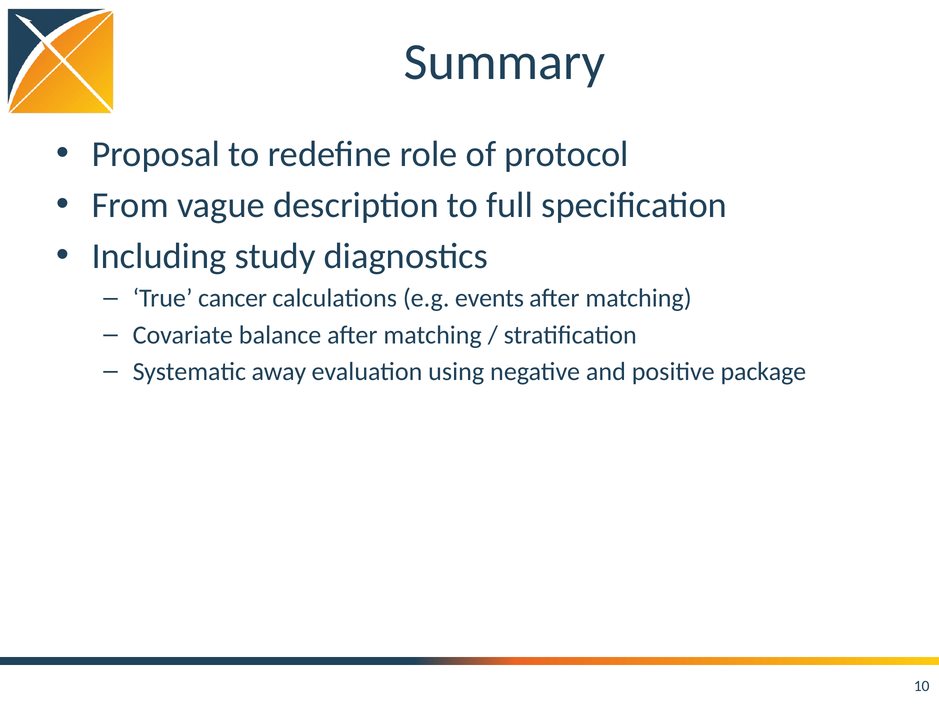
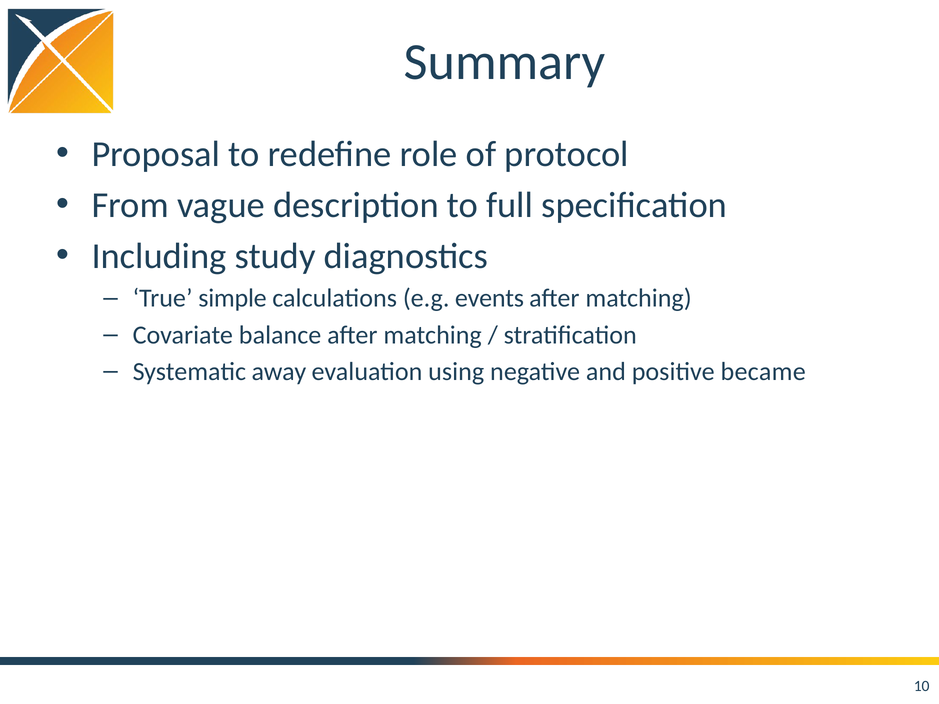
cancer: cancer -> simple
package: package -> became
